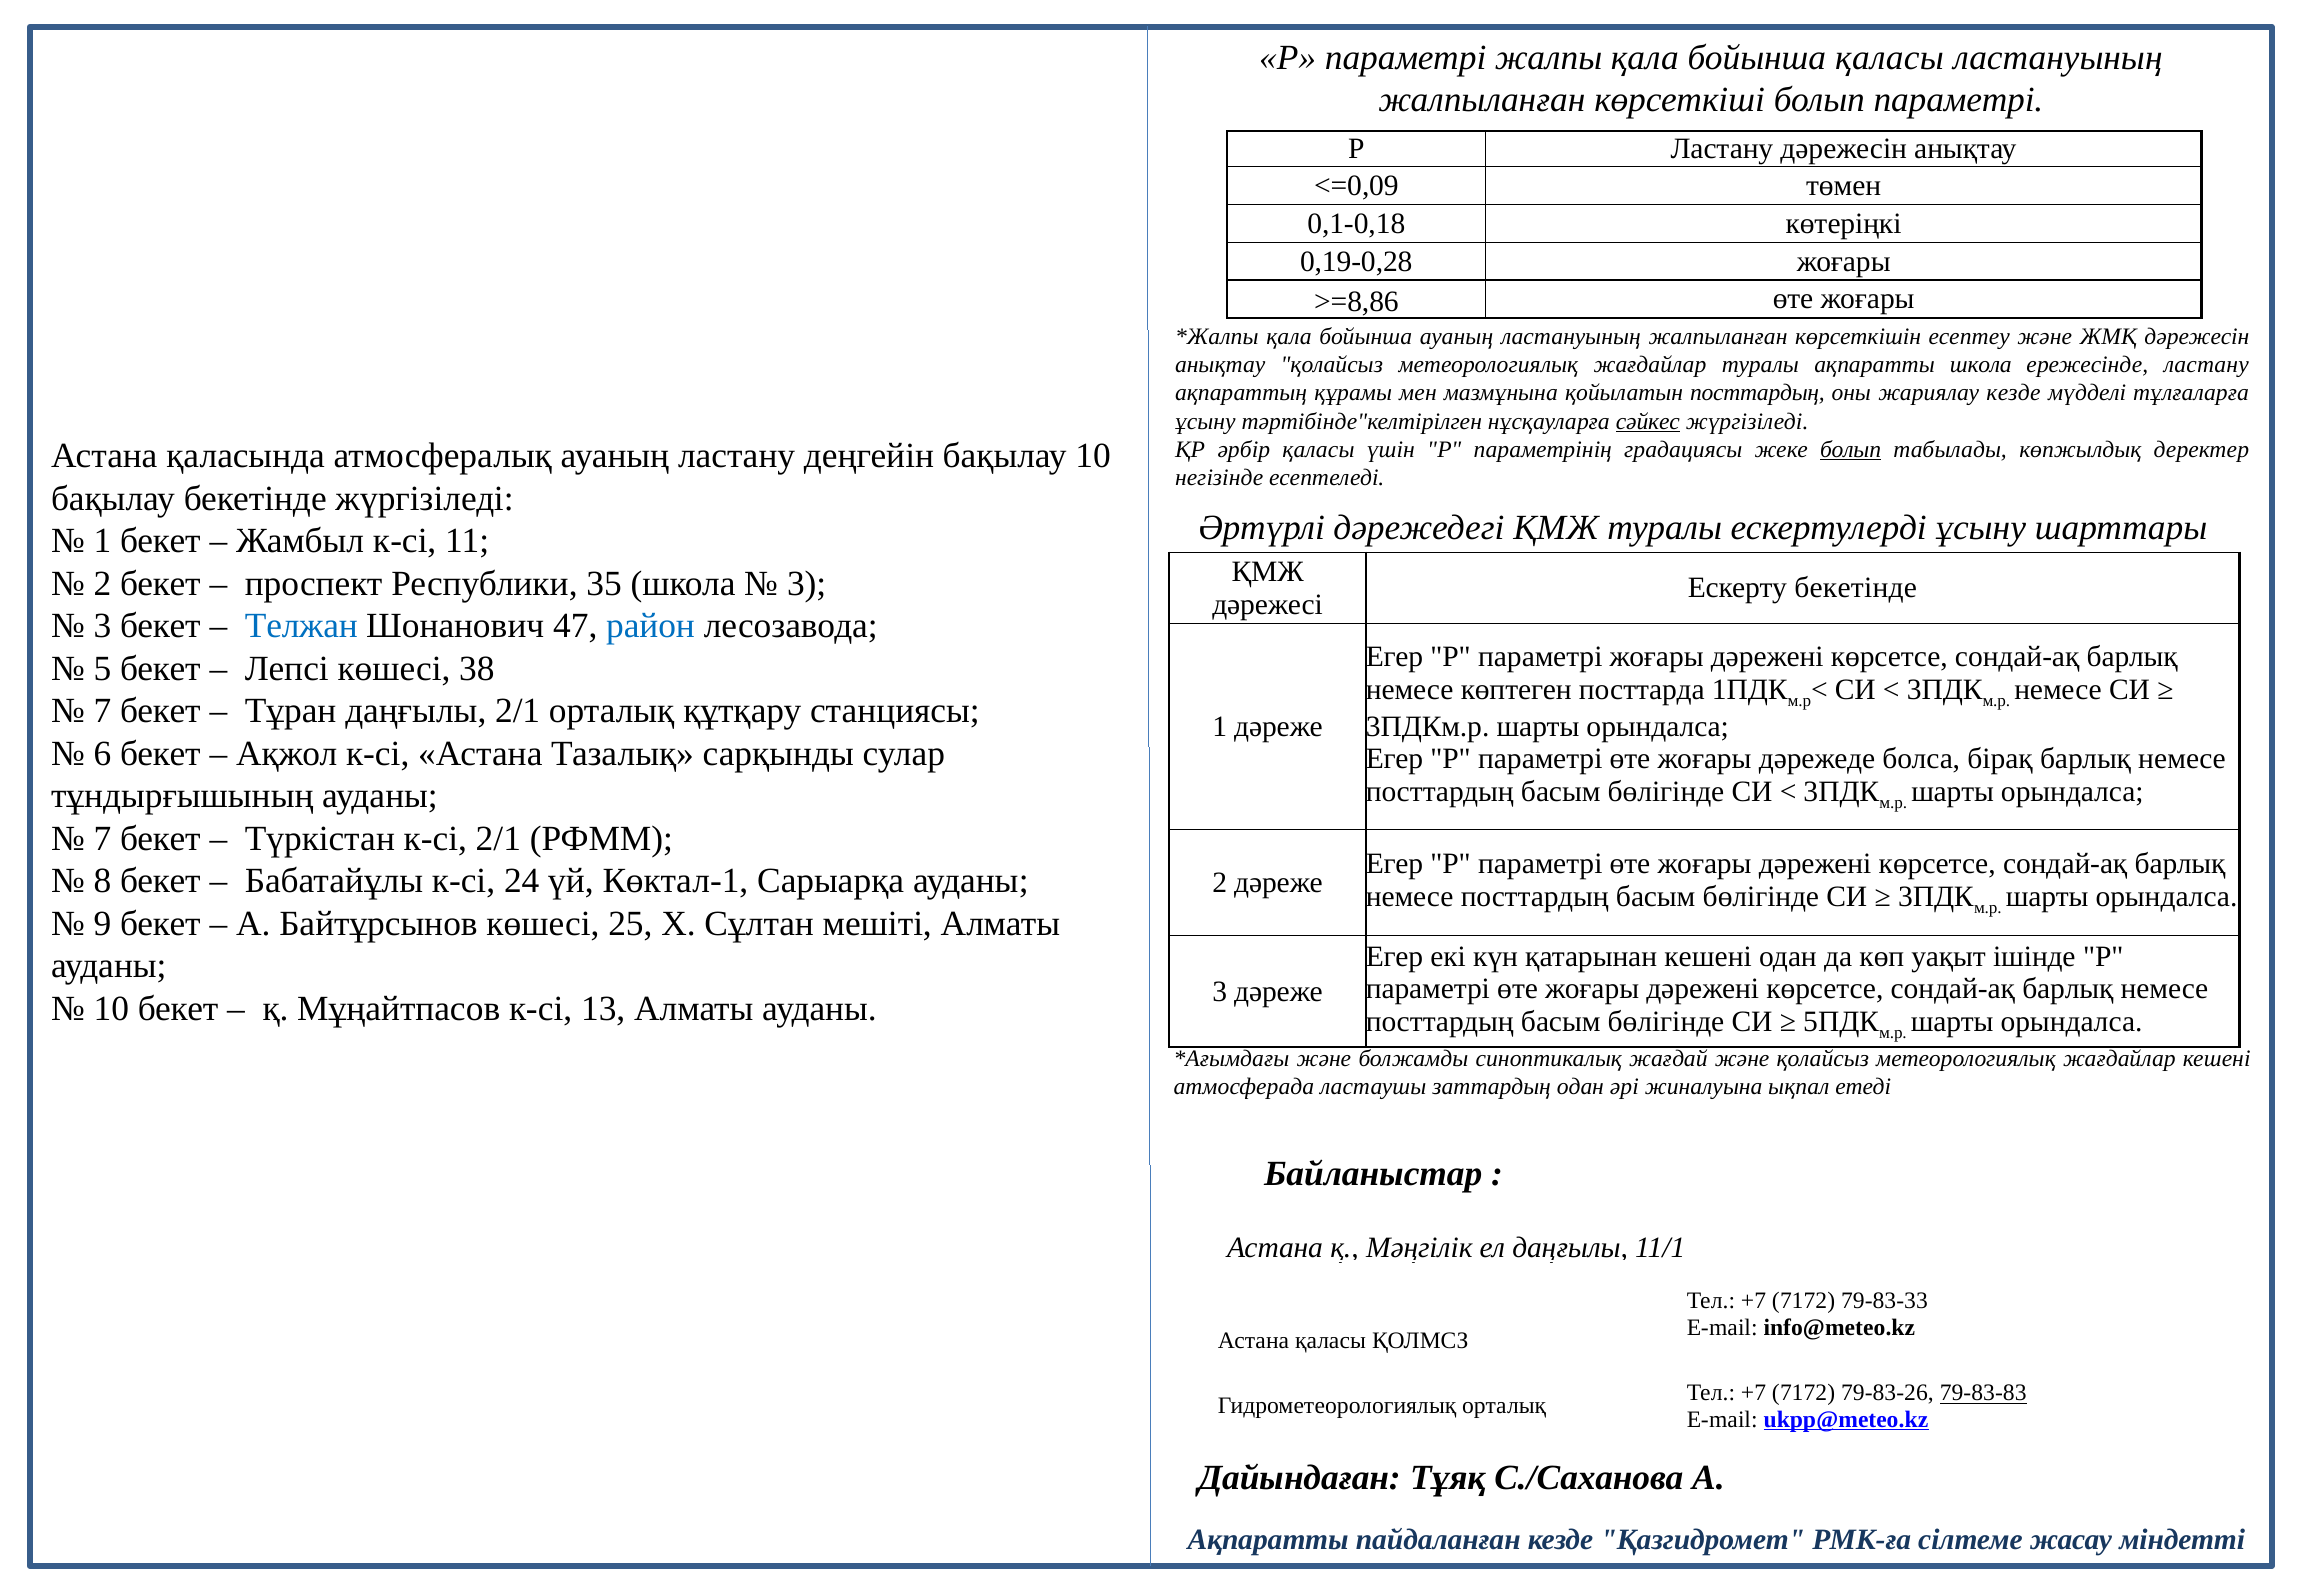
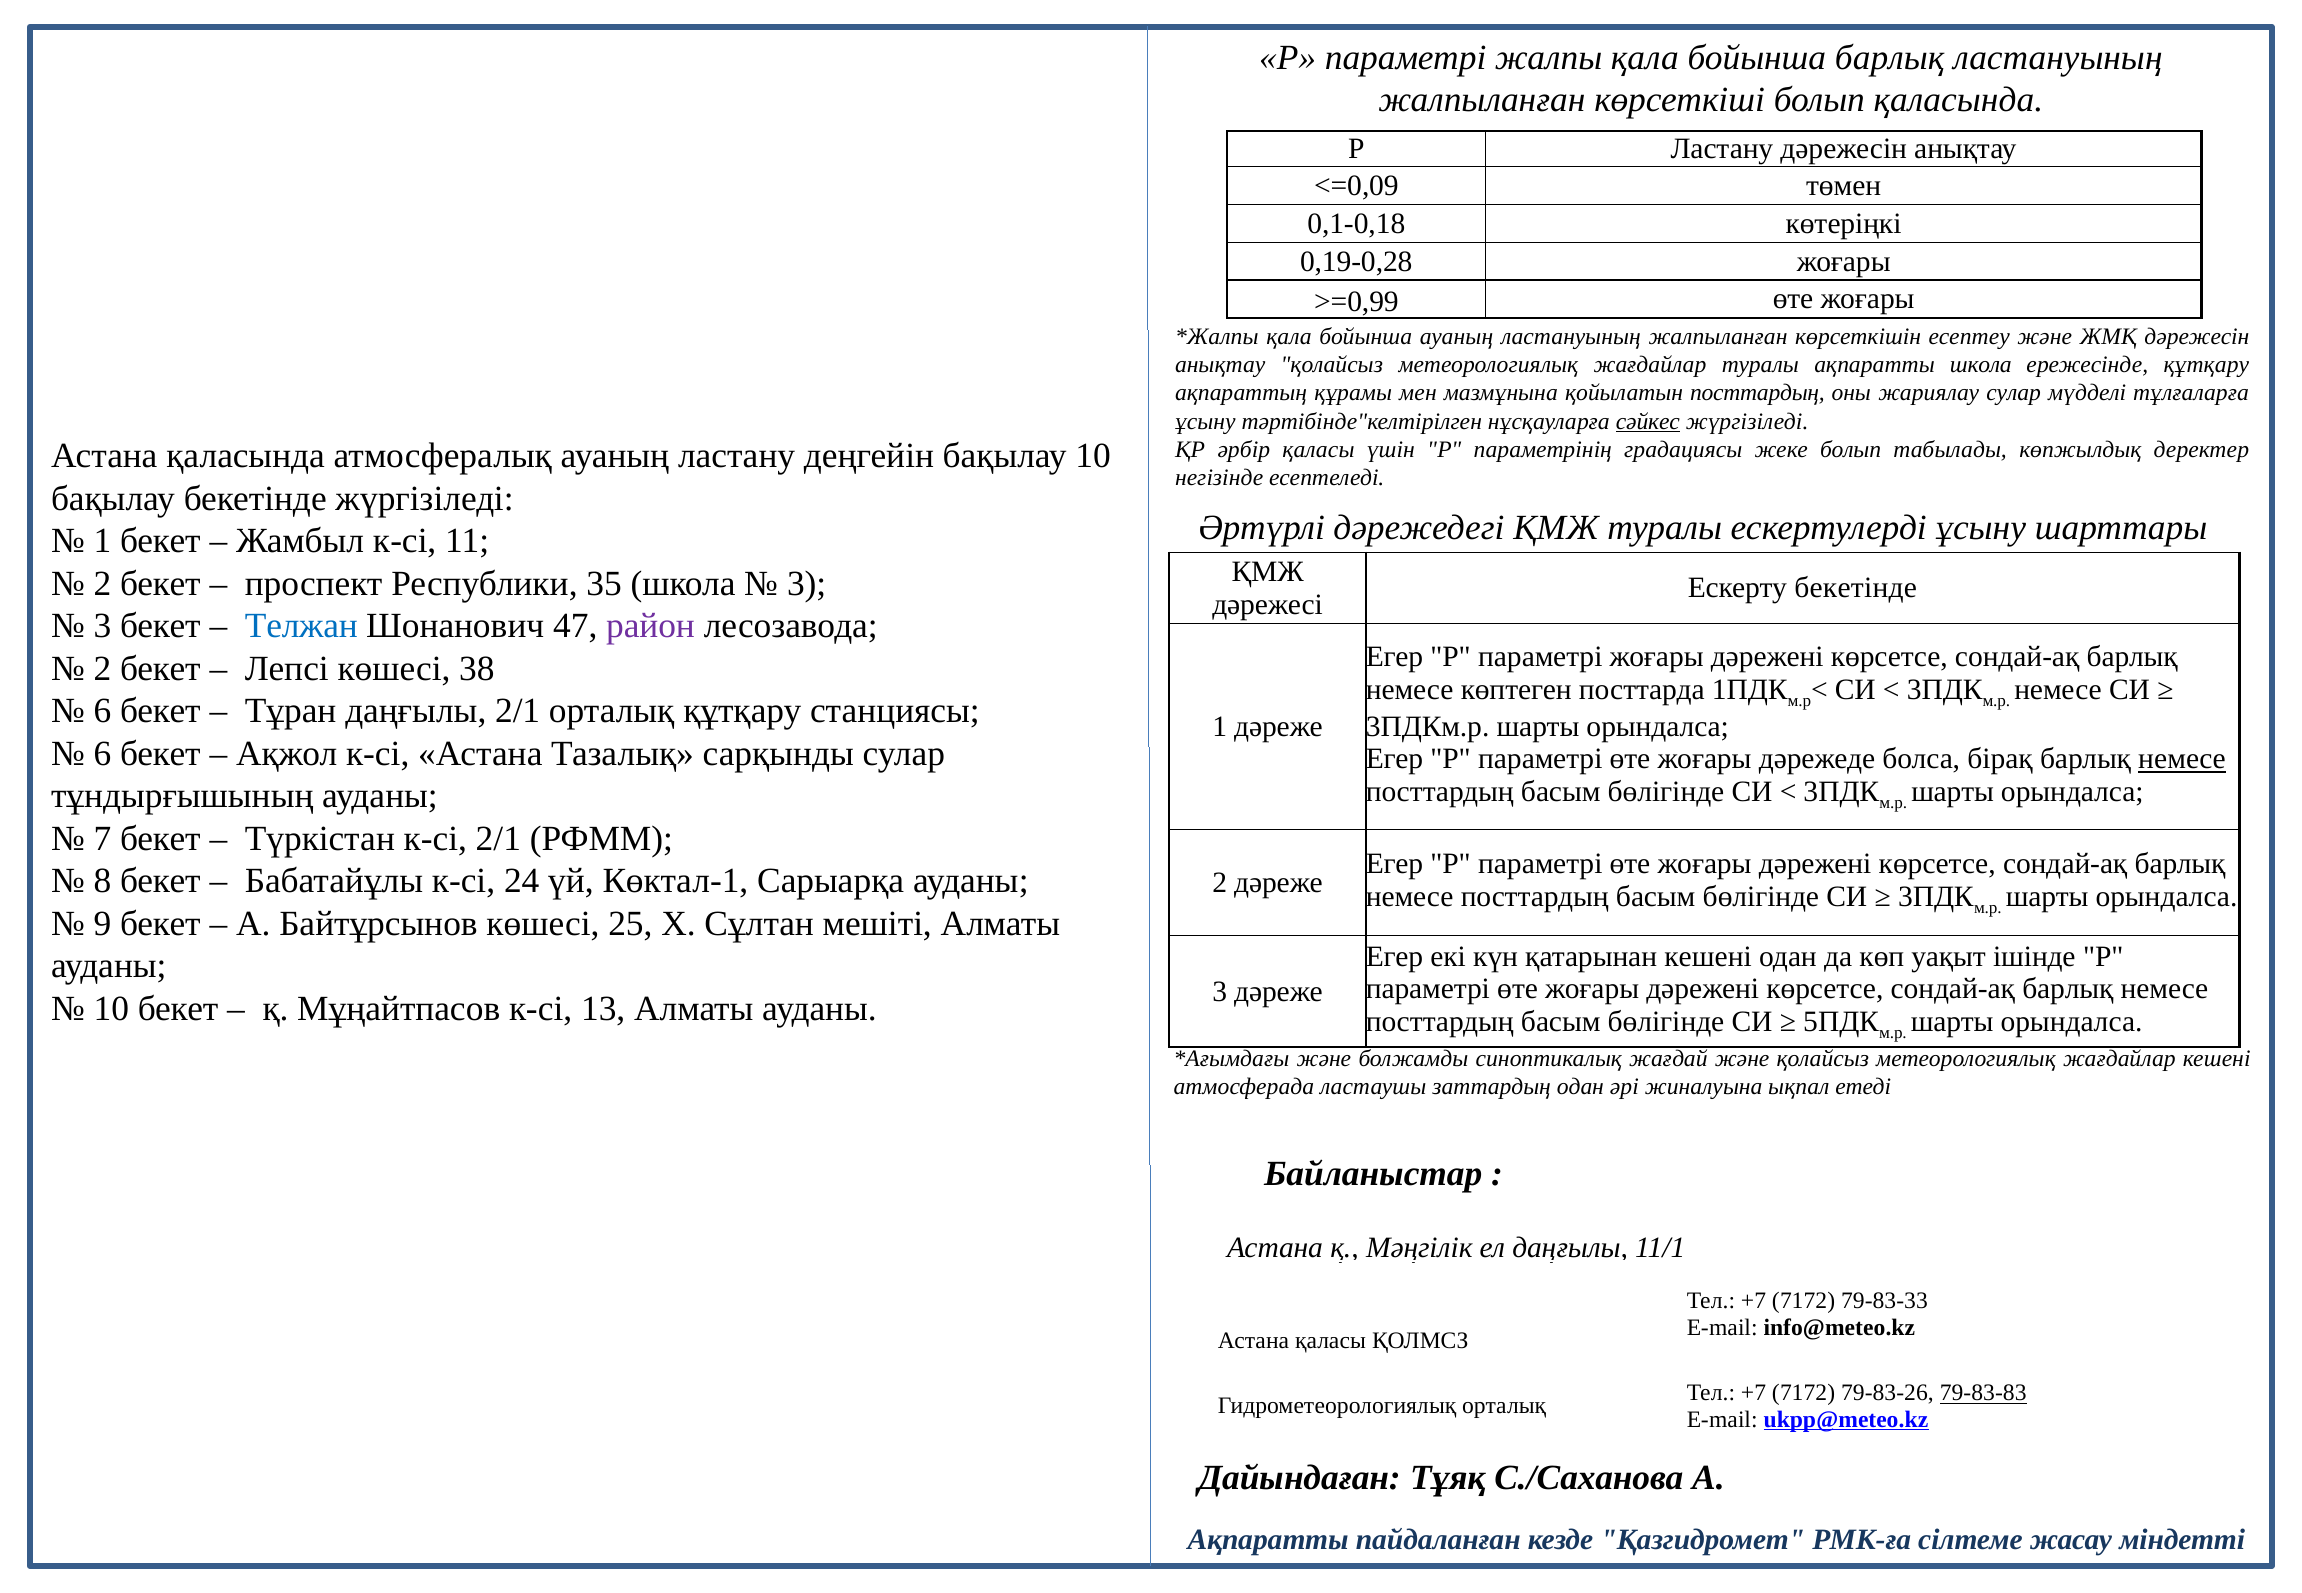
бойынша қаласы: қаласы -> барлық
болып параметрі: параметрі -> қаласында
>=8,86: >=8,86 -> >=0,99
ережесінде ластану: ластану -> құтқару
жариялау кезде: кезде -> сулар
болып at (1851, 450) underline: present -> none
район colour: blue -> purple
5 at (102, 669): 5 -> 2
7 at (102, 711): 7 -> 6
немесе at (2182, 759) underline: none -> present
